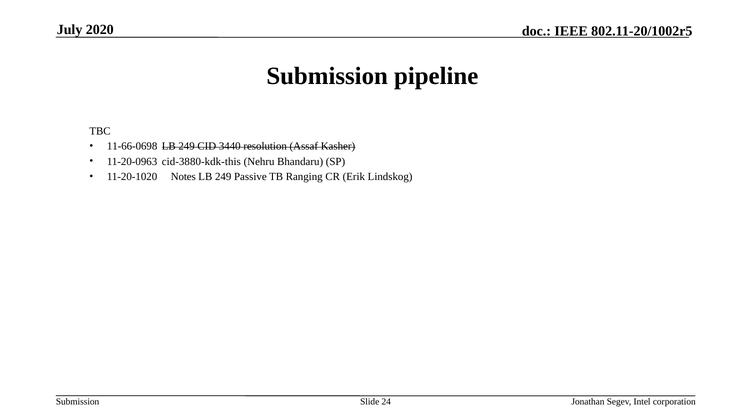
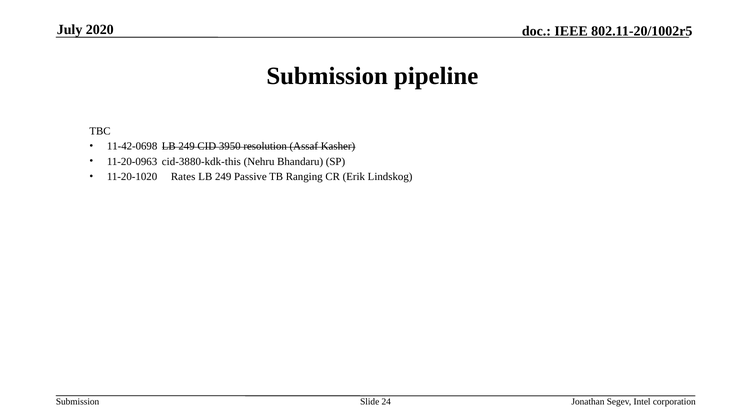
11-66-0698: 11-66-0698 -> 11-42-0698
3440: 3440 -> 3950
Notes: Notes -> Rates
